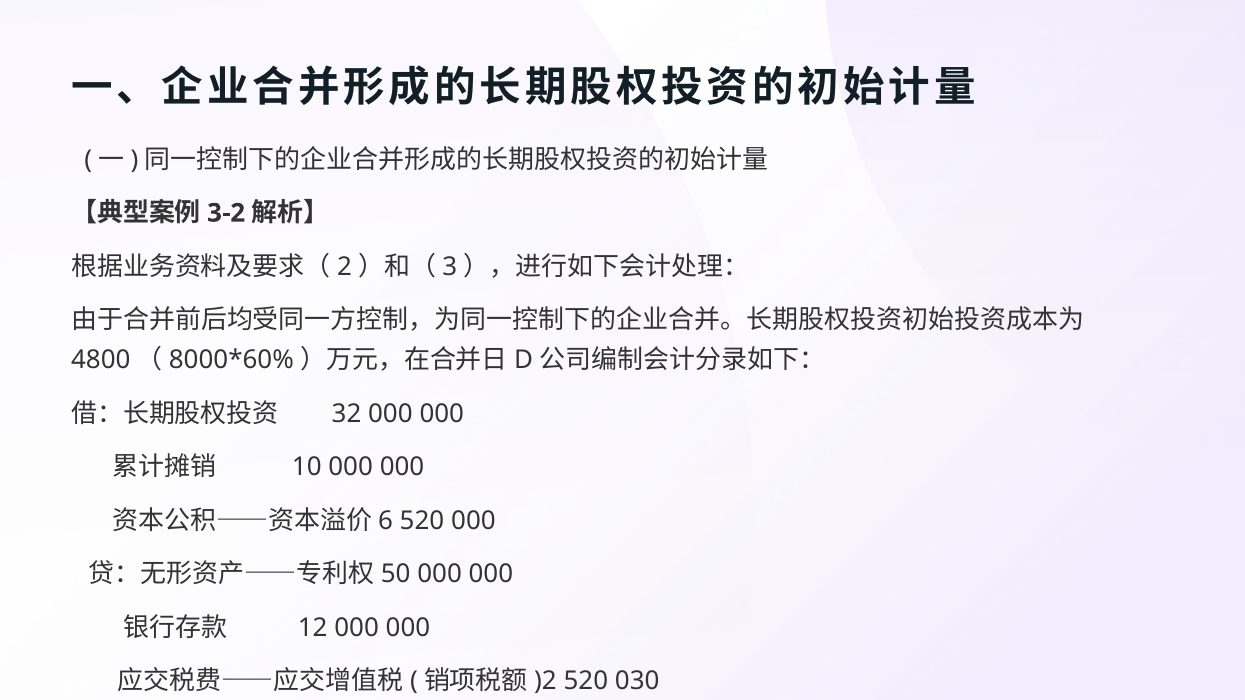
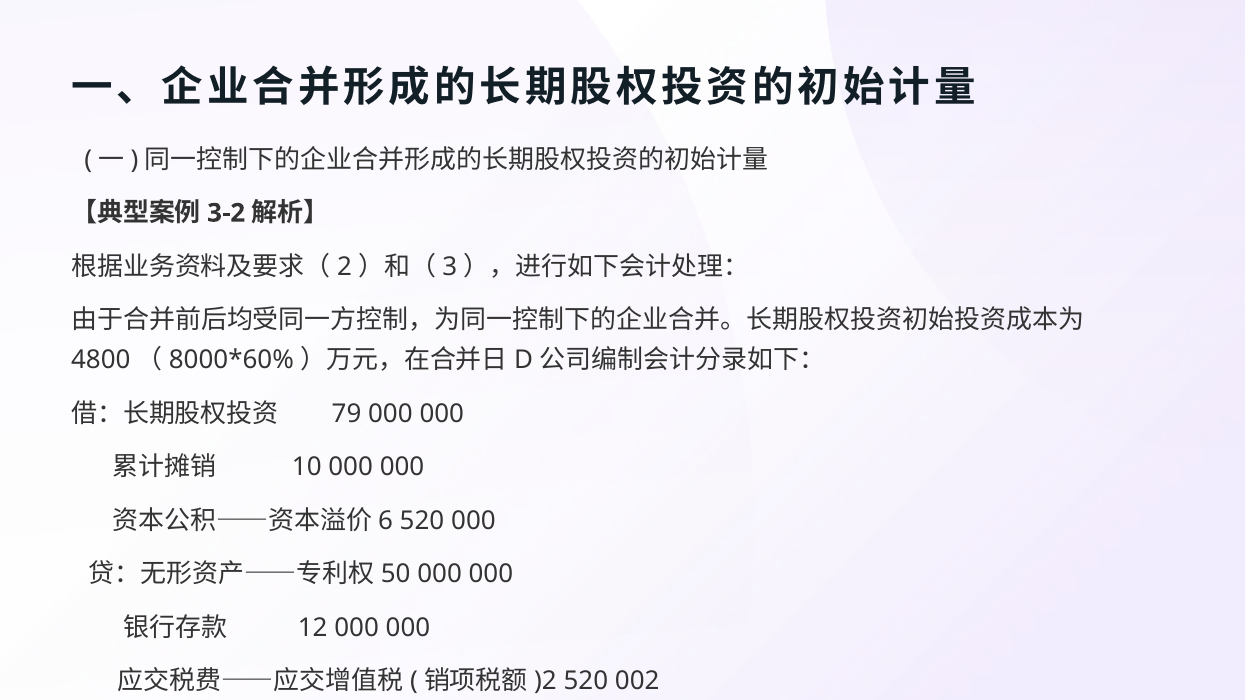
32: 32 -> 79
030: 030 -> 002
